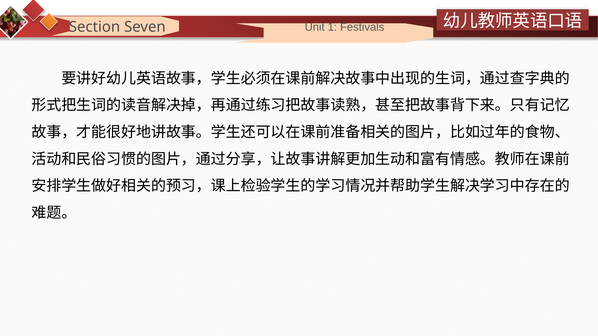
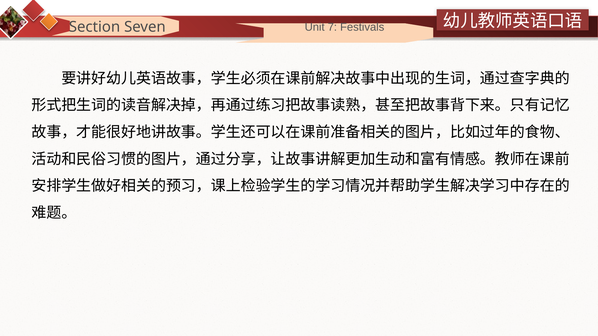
1: 1 -> 7
